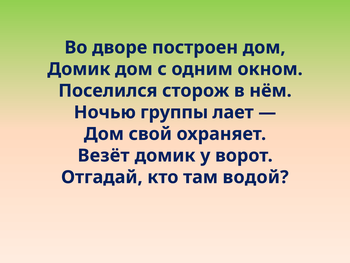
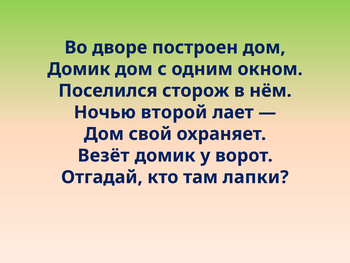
группы: группы -> второй
водой: водой -> лапки
